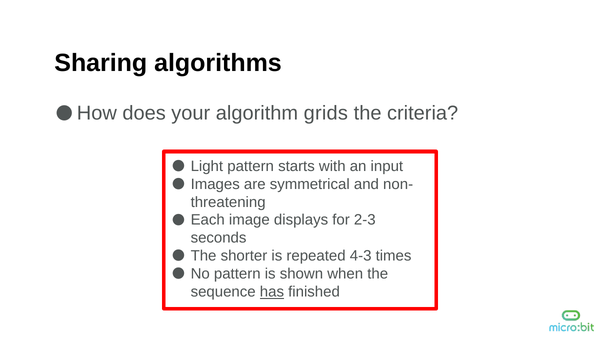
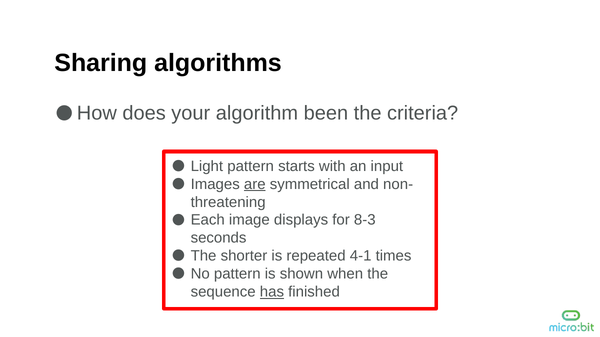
grids: grids -> been
are underline: none -> present
2-3: 2-3 -> 8-3
4-3: 4-3 -> 4-1
